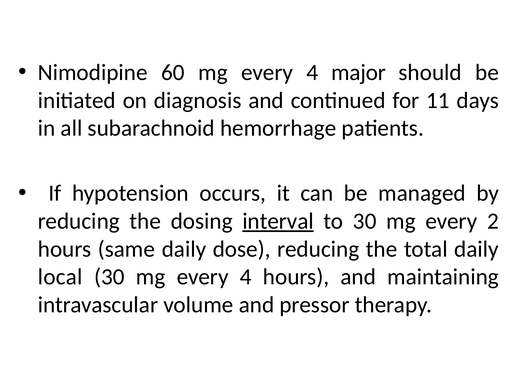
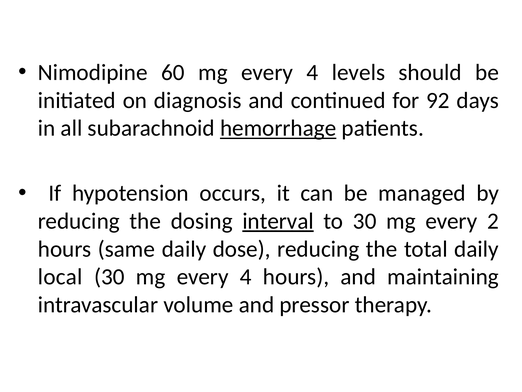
major: major -> levels
11: 11 -> 92
hemorrhage underline: none -> present
